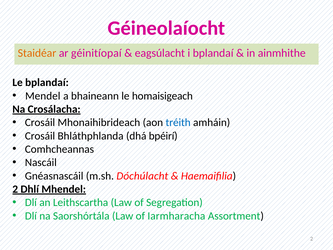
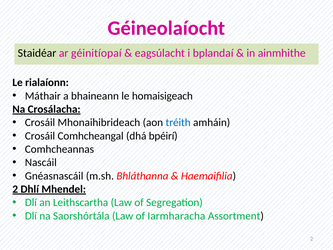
Staidéar colour: orange -> black
Le bplandaí: bplandaí -> rialaíonn
Mendel: Mendel -> Máthair
Bhláthphlanda: Bhláthphlanda -> Comhcheangal
Dóchúlacht: Dóchúlacht -> Bhláthanna
